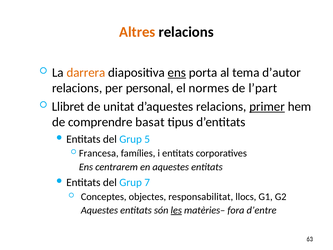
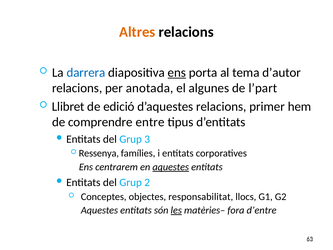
darrera colour: orange -> blue
personal: personal -> anotada
normes: normes -> algunes
unitat: unitat -> edició
primer underline: present -> none
basat: basat -> entre
5: 5 -> 3
Francesa: Francesa -> Ressenya
aquestes at (171, 167) underline: none -> present
7: 7 -> 2
